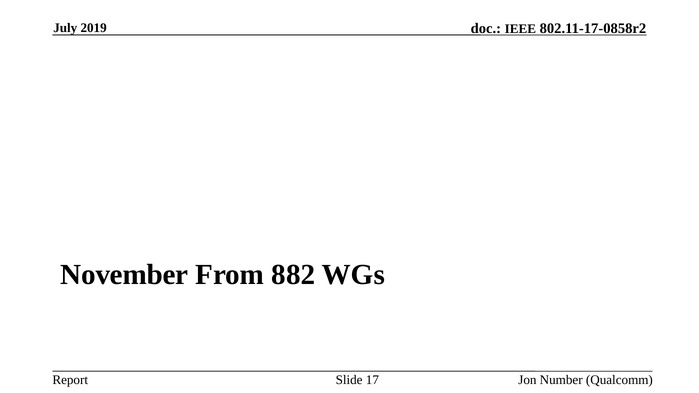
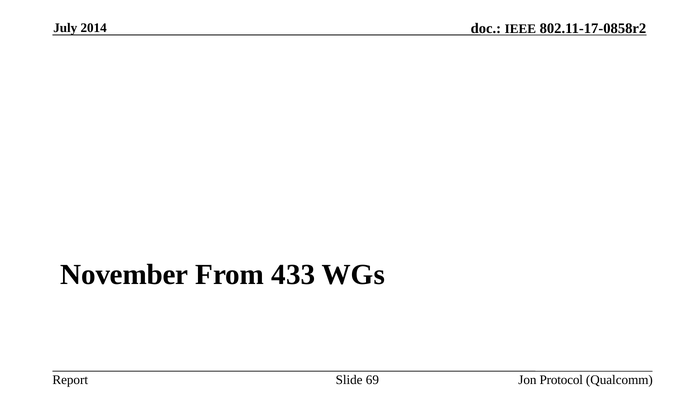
2019: 2019 -> 2014
882: 882 -> 433
17: 17 -> 69
Number: Number -> Protocol
